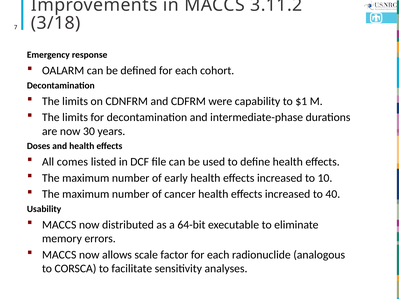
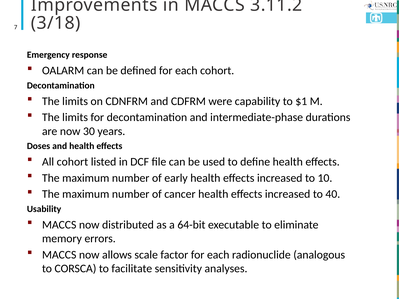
All comes: comes -> cohort
